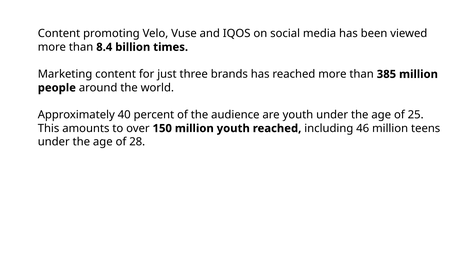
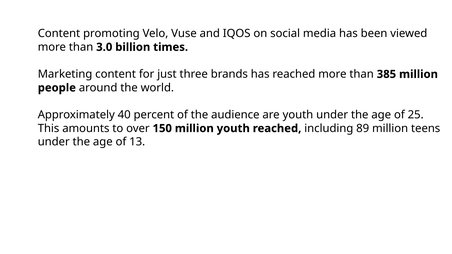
8.4: 8.4 -> 3.0
46: 46 -> 89
28: 28 -> 13
